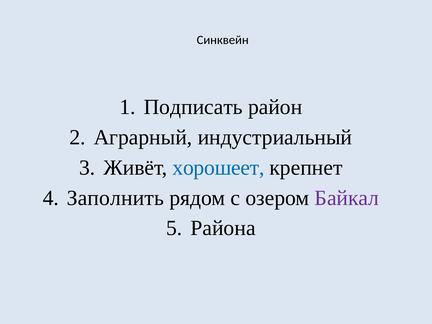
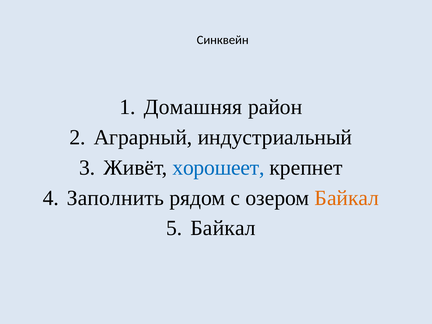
Подписать: Подписать -> Домашняя
Байкал at (347, 198) colour: purple -> orange
Района at (223, 228): Района -> Байкал
